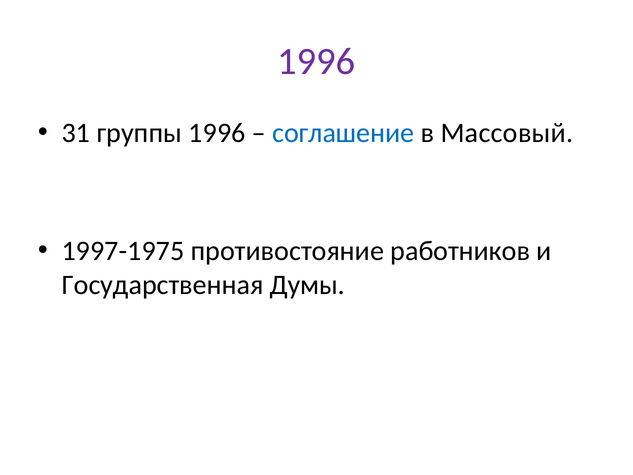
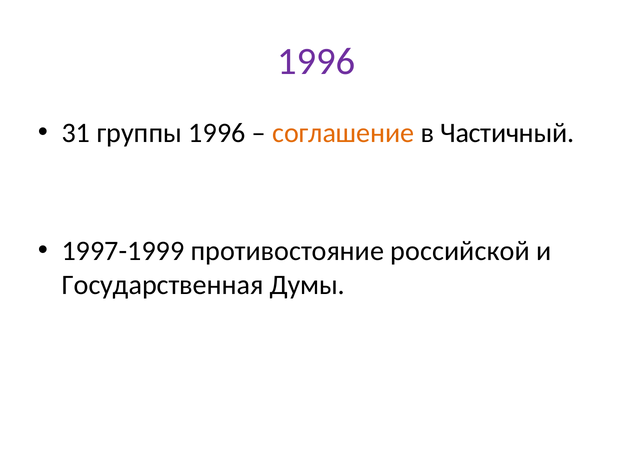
соглашение colour: blue -> orange
Массовый: Массовый -> Частичный
1997-1975: 1997-1975 -> 1997-1999
работников: работников -> российской
